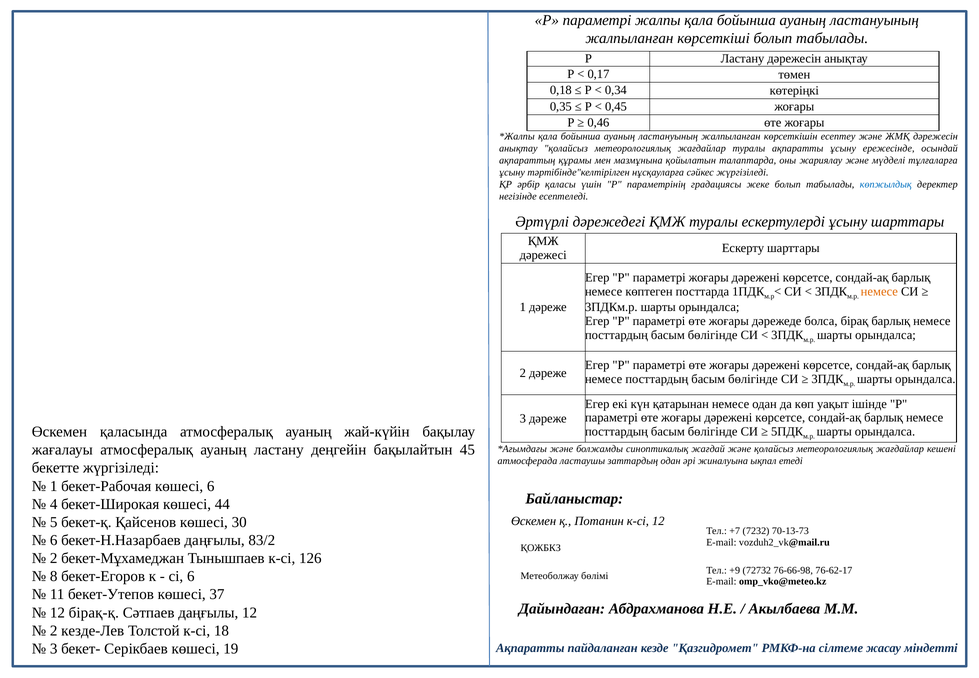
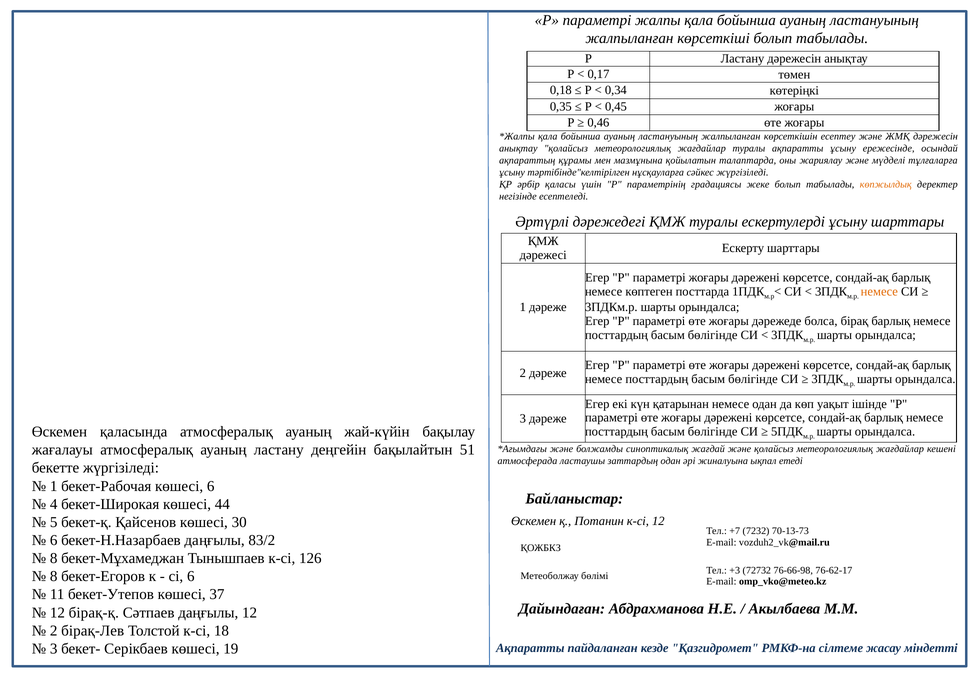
көпжылдық colour: blue -> orange
45: 45 -> 51
2 at (54, 558): 2 -> 8
+9: +9 -> +3
кезде-Лев: кезде-Лев -> бірақ-Лев
